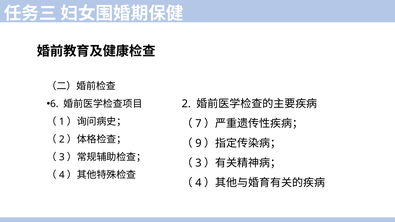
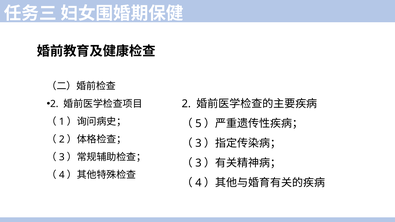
6 at (54, 104): 6 -> 2
7: 7 -> 5
9 at (198, 143): 9 -> 3
